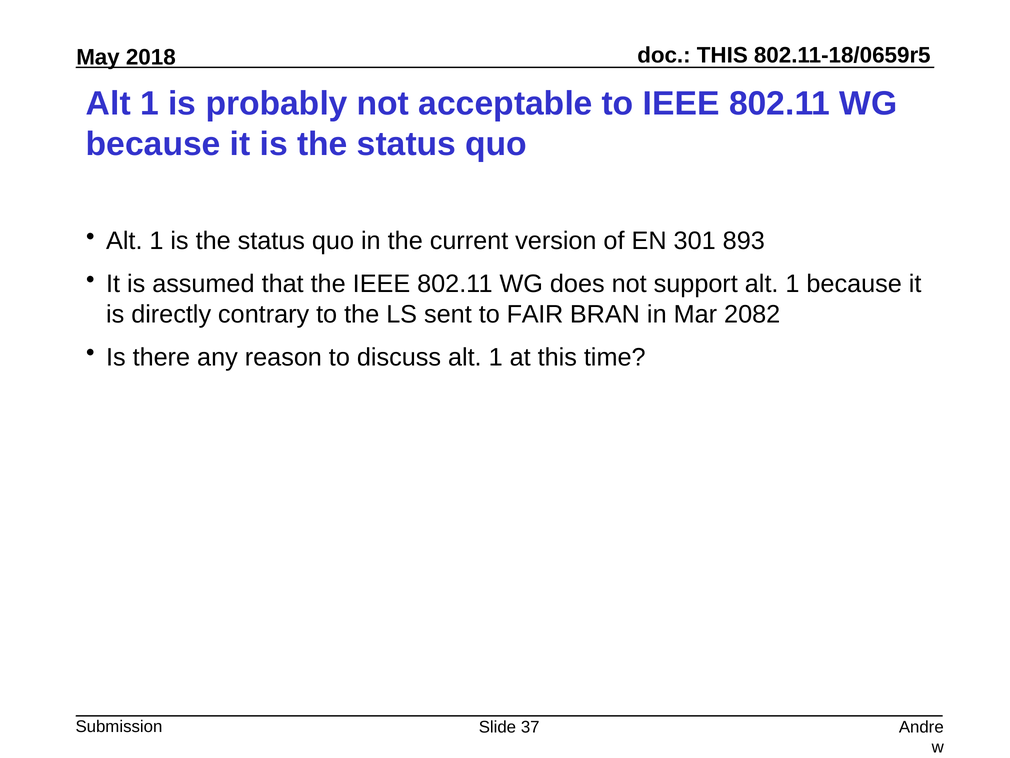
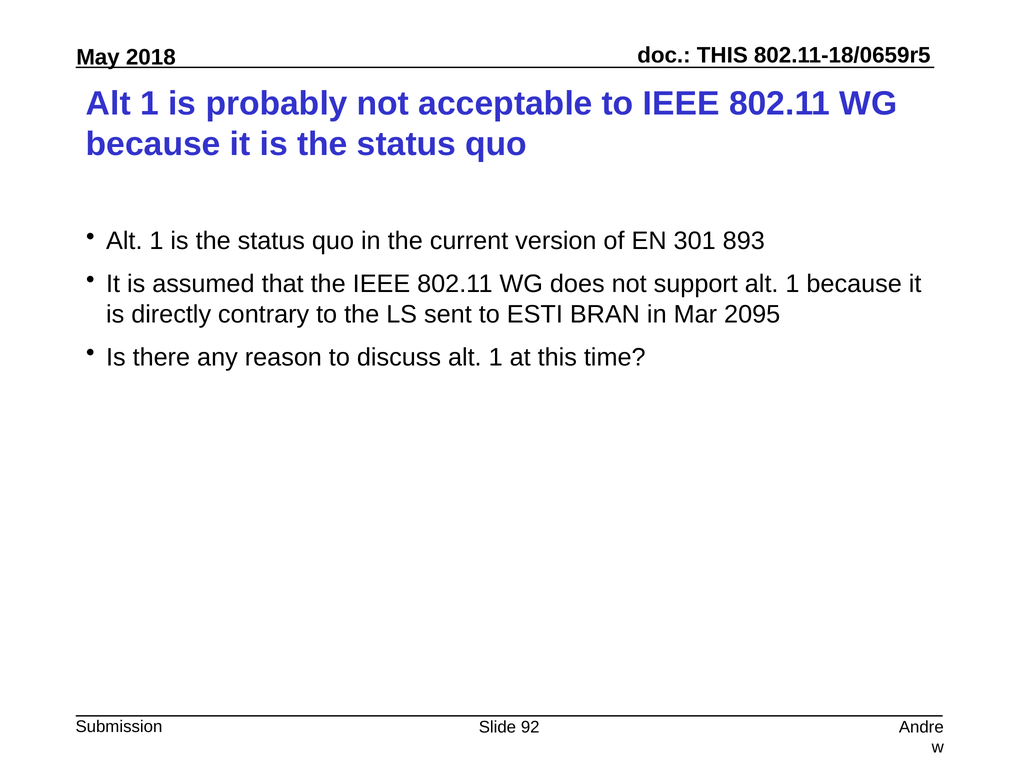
FAIR: FAIR -> ESTI
2082: 2082 -> 2095
37: 37 -> 92
